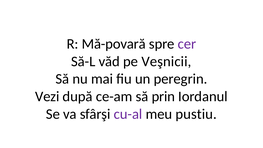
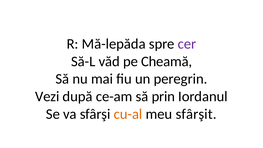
Mă-povară: Mă-povară -> Mă-lepăda
Veşnicii: Veşnicii -> Cheamă
cu-al colour: purple -> orange
pustiu: pustiu -> sfârşit
